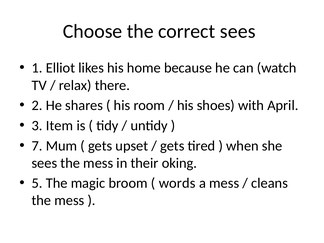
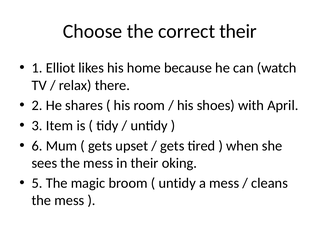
correct sees: sees -> their
7: 7 -> 6
words at (177, 183): words -> untidy
